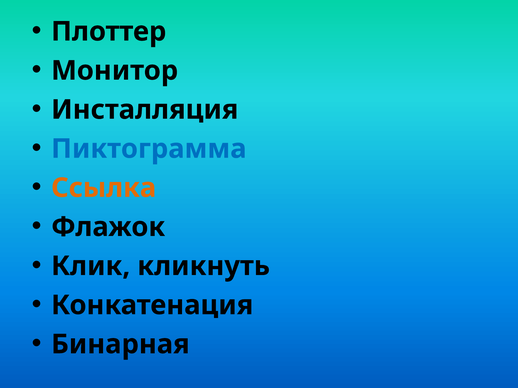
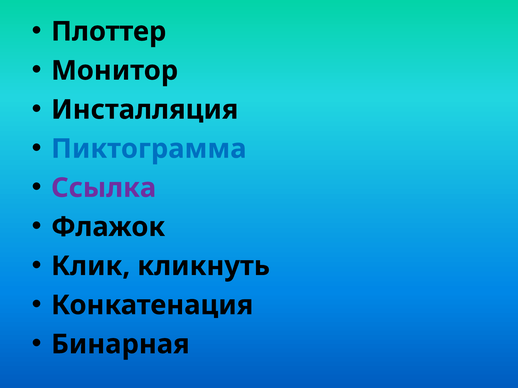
Ссылка colour: orange -> purple
